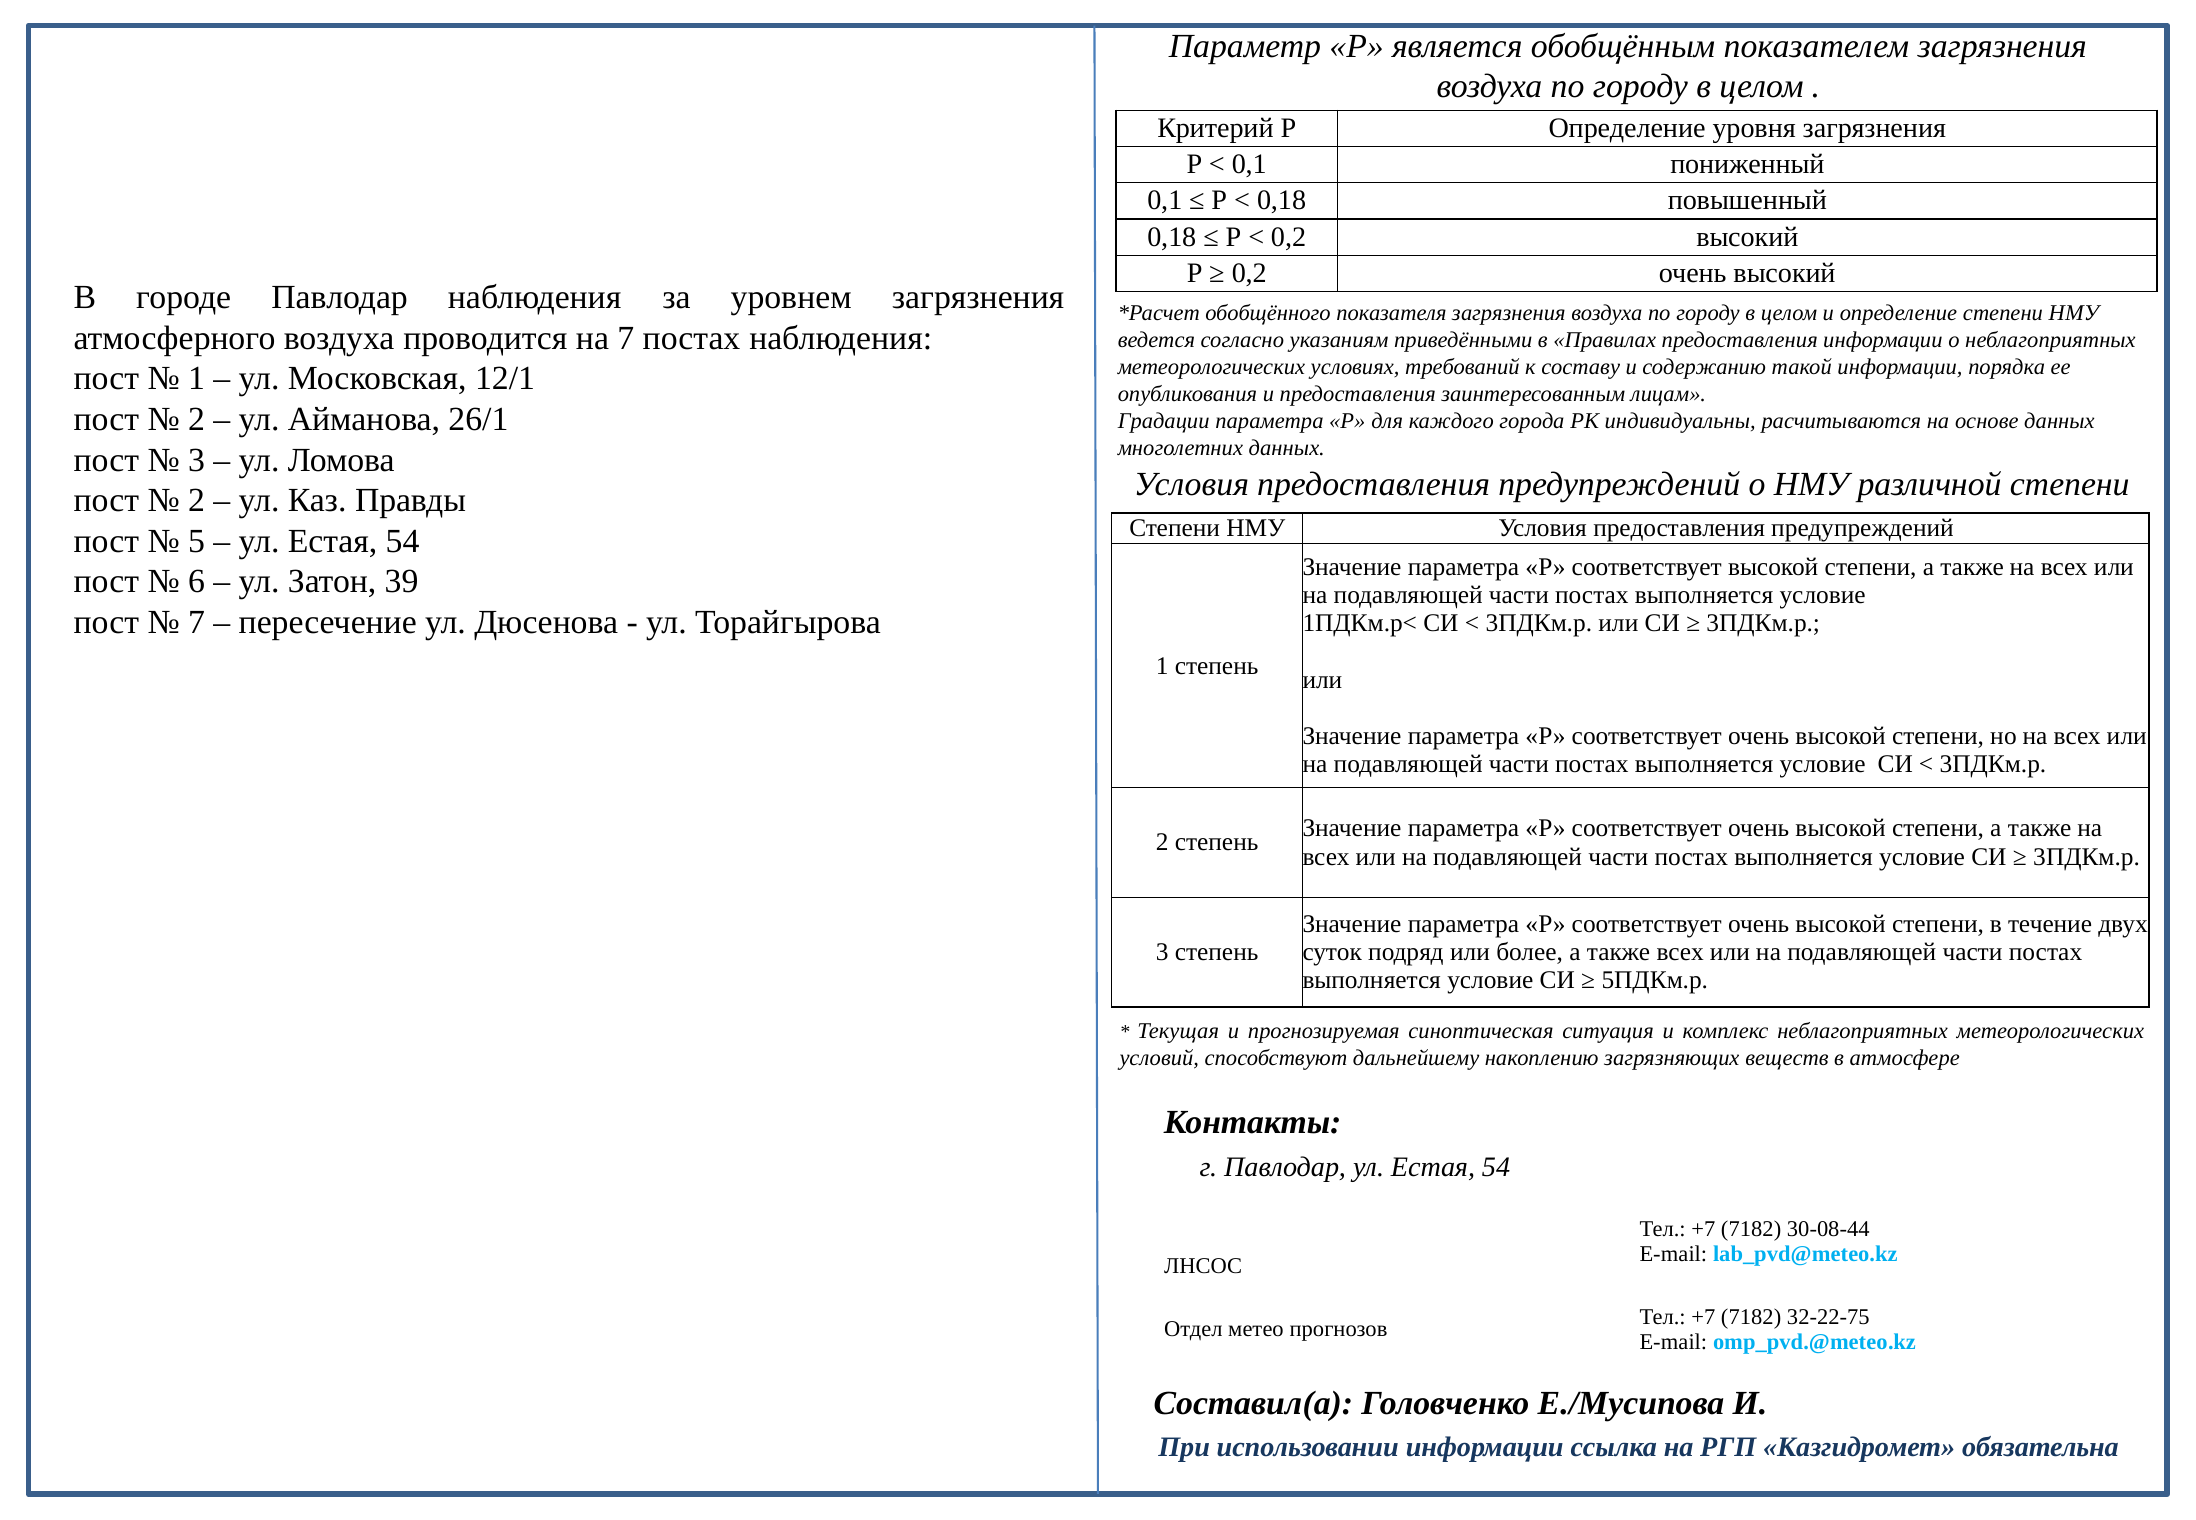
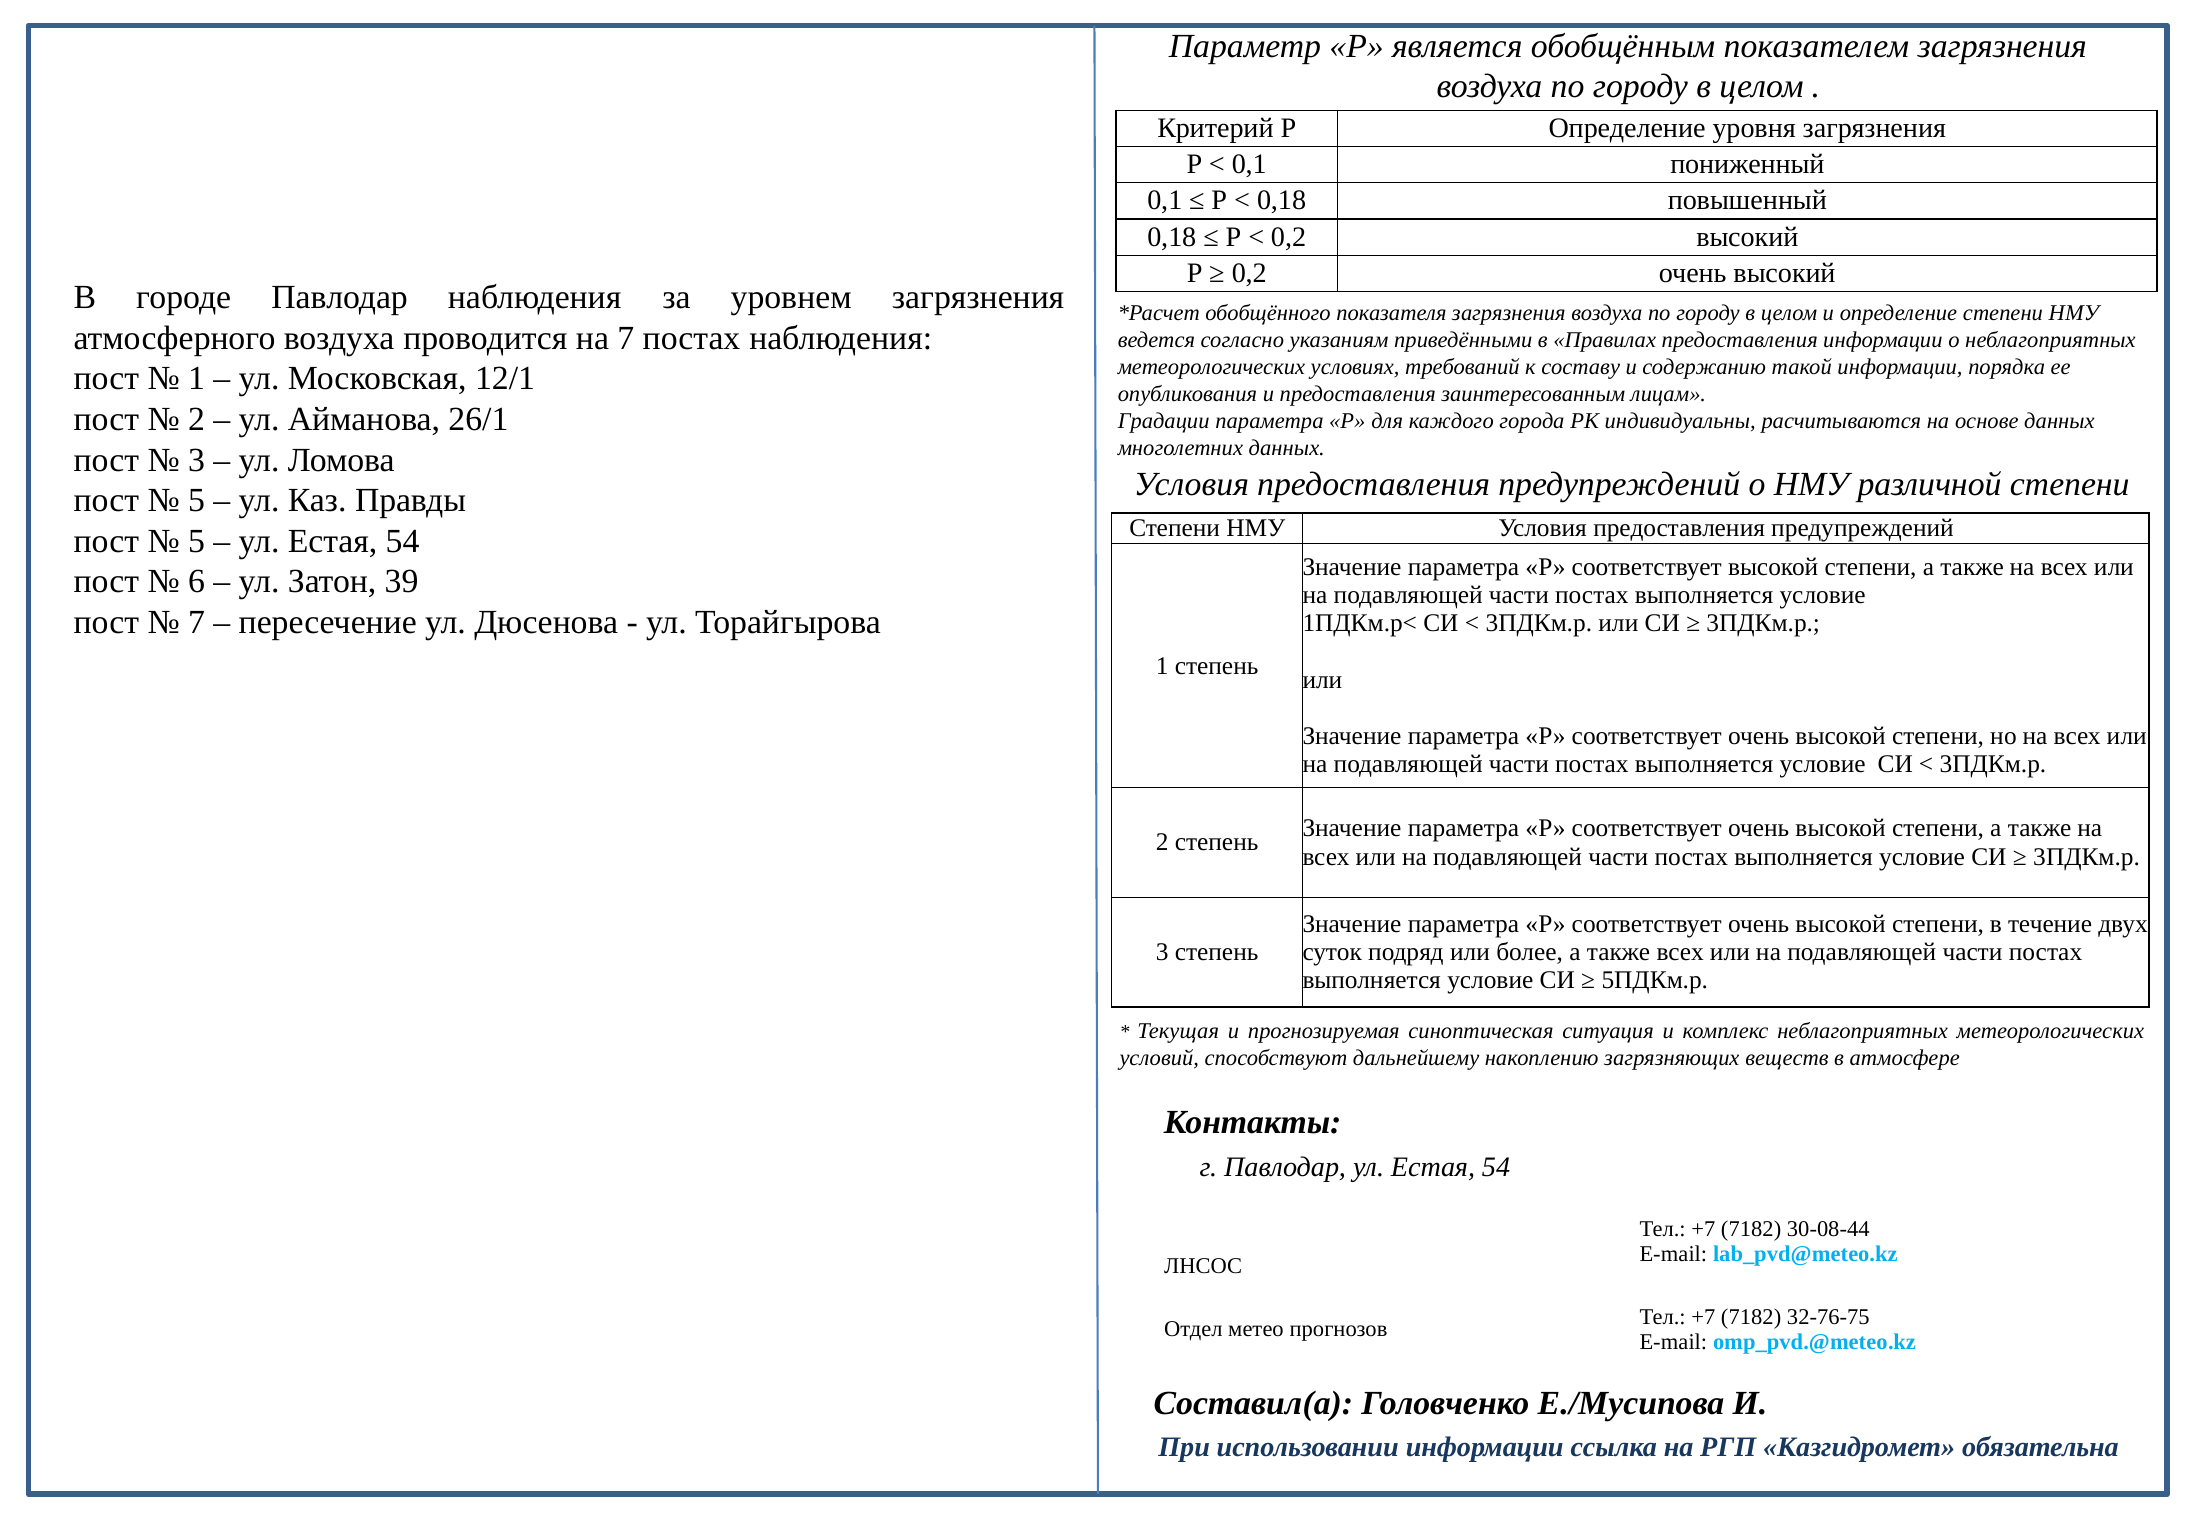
2 at (196, 500): 2 -> 5
32-22-75: 32-22-75 -> 32-76-75
